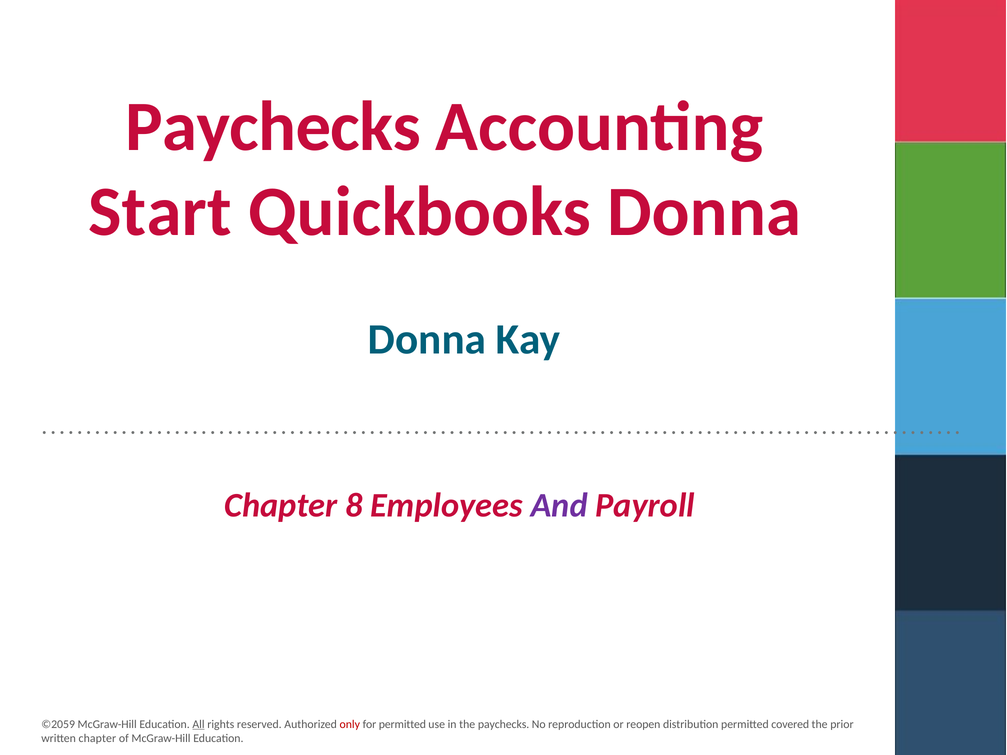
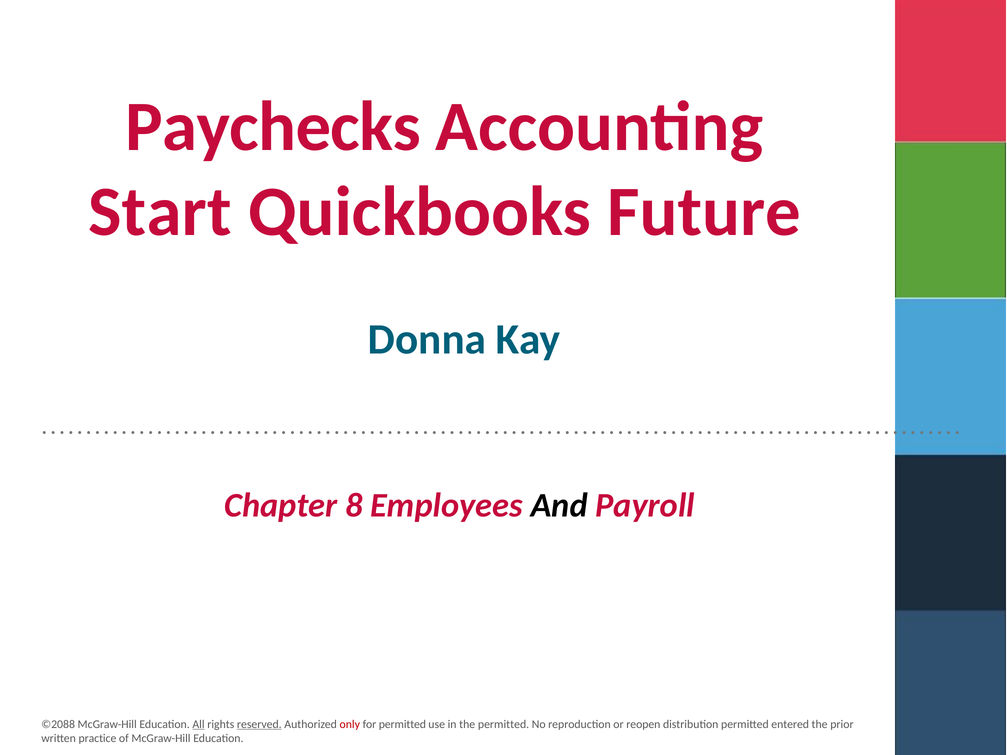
Quickbooks Donna: Donna -> Future
And colour: purple -> black
©2059: ©2059 -> ©2088
reserved underline: none -> present
the paychecks: paychecks -> permitted
covered: covered -> entered
written chapter: chapter -> practice
